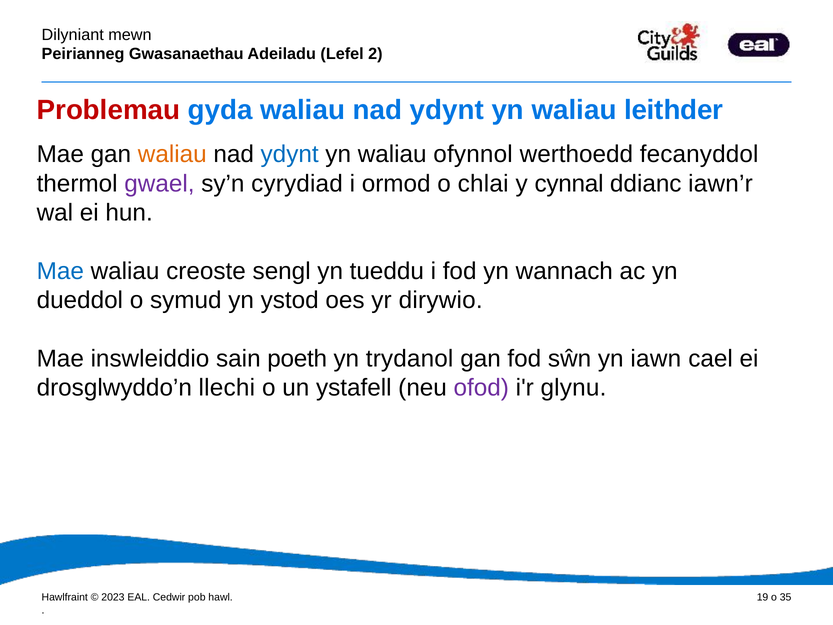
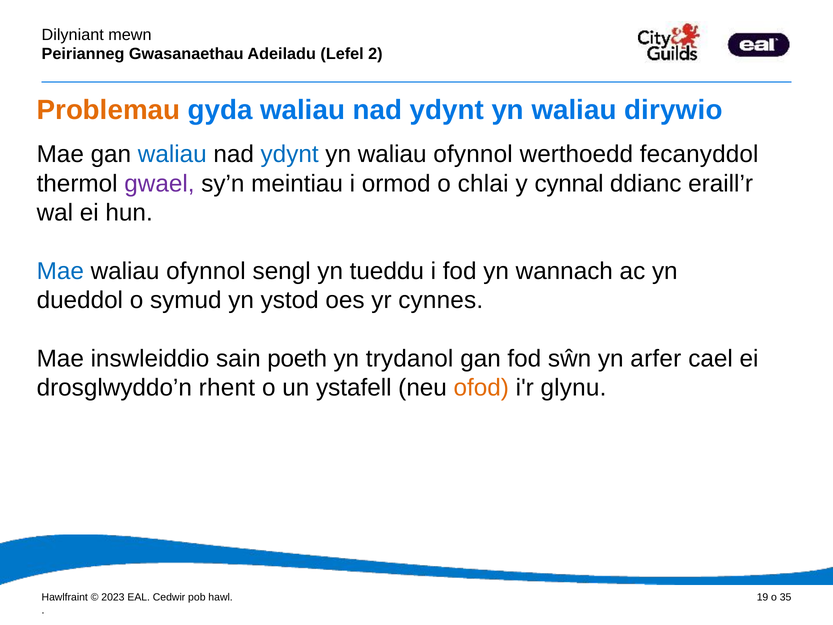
Problemau colour: red -> orange
leithder: leithder -> dirywio
waliau at (172, 154) colour: orange -> blue
cyrydiad: cyrydiad -> meintiau
iawn’r: iawn’r -> eraill’r
creoste at (206, 271): creoste -> ofynnol
dirywio: dirywio -> cynnes
iawn: iawn -> arfer
llechi: llechi -> rhent
ofod colour: purple -> orange
